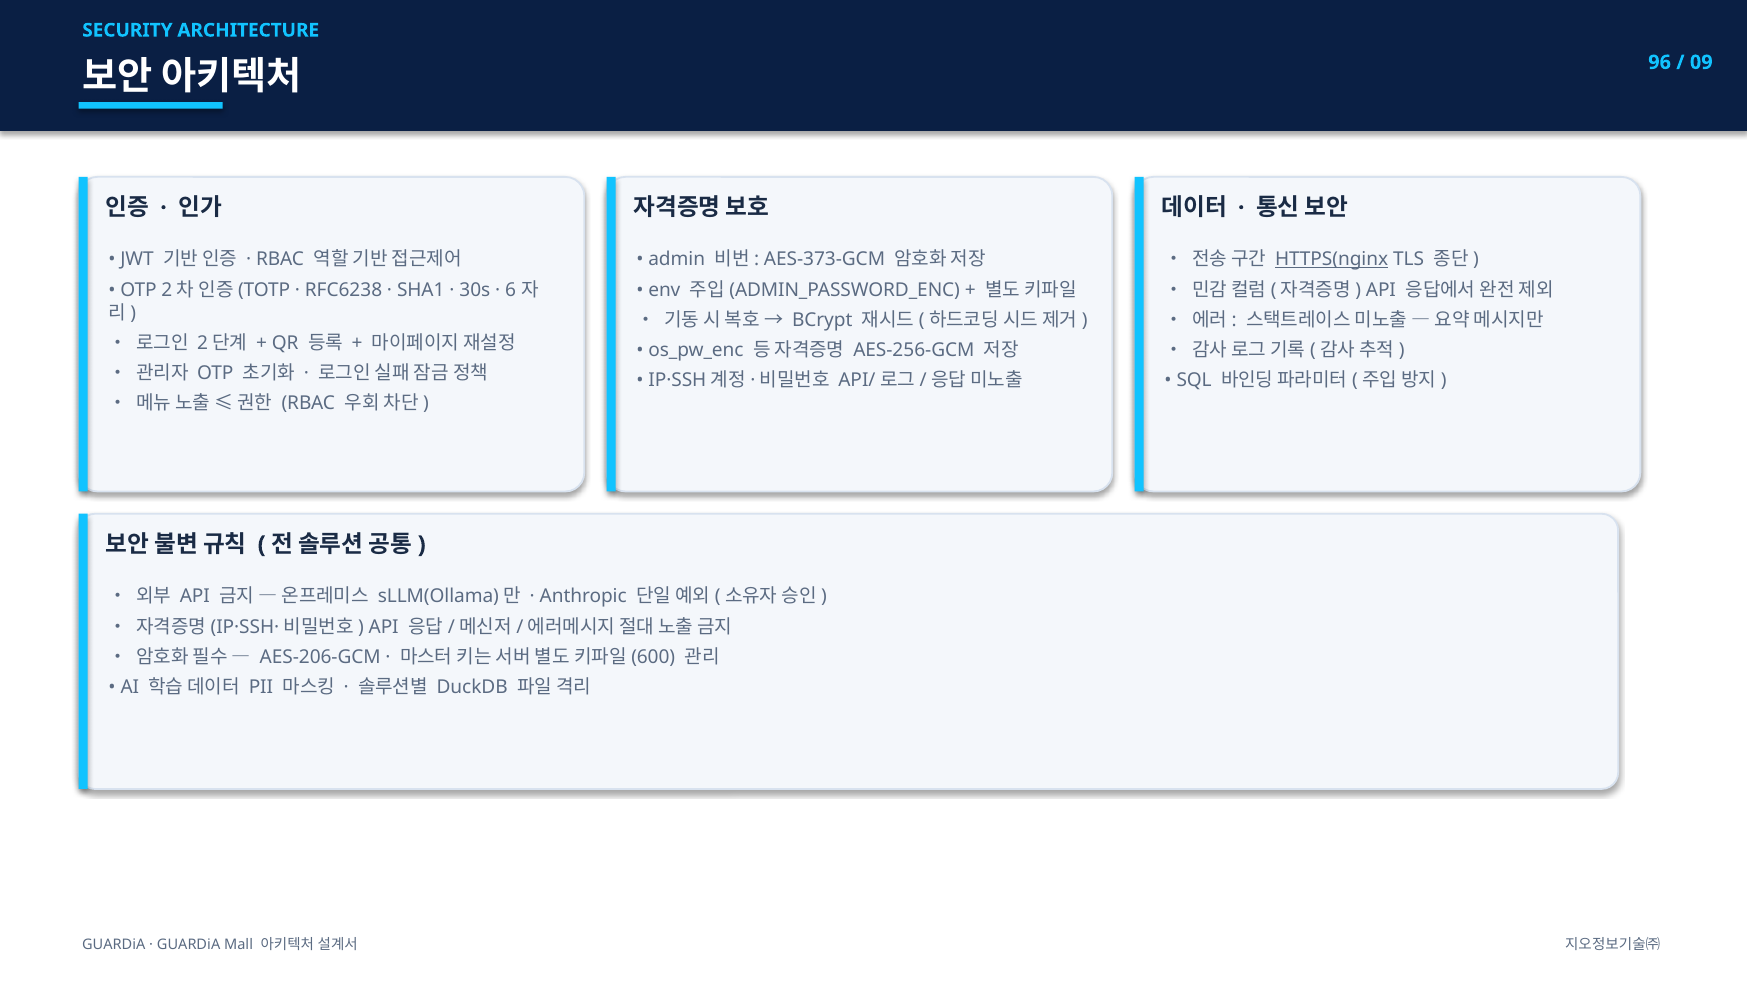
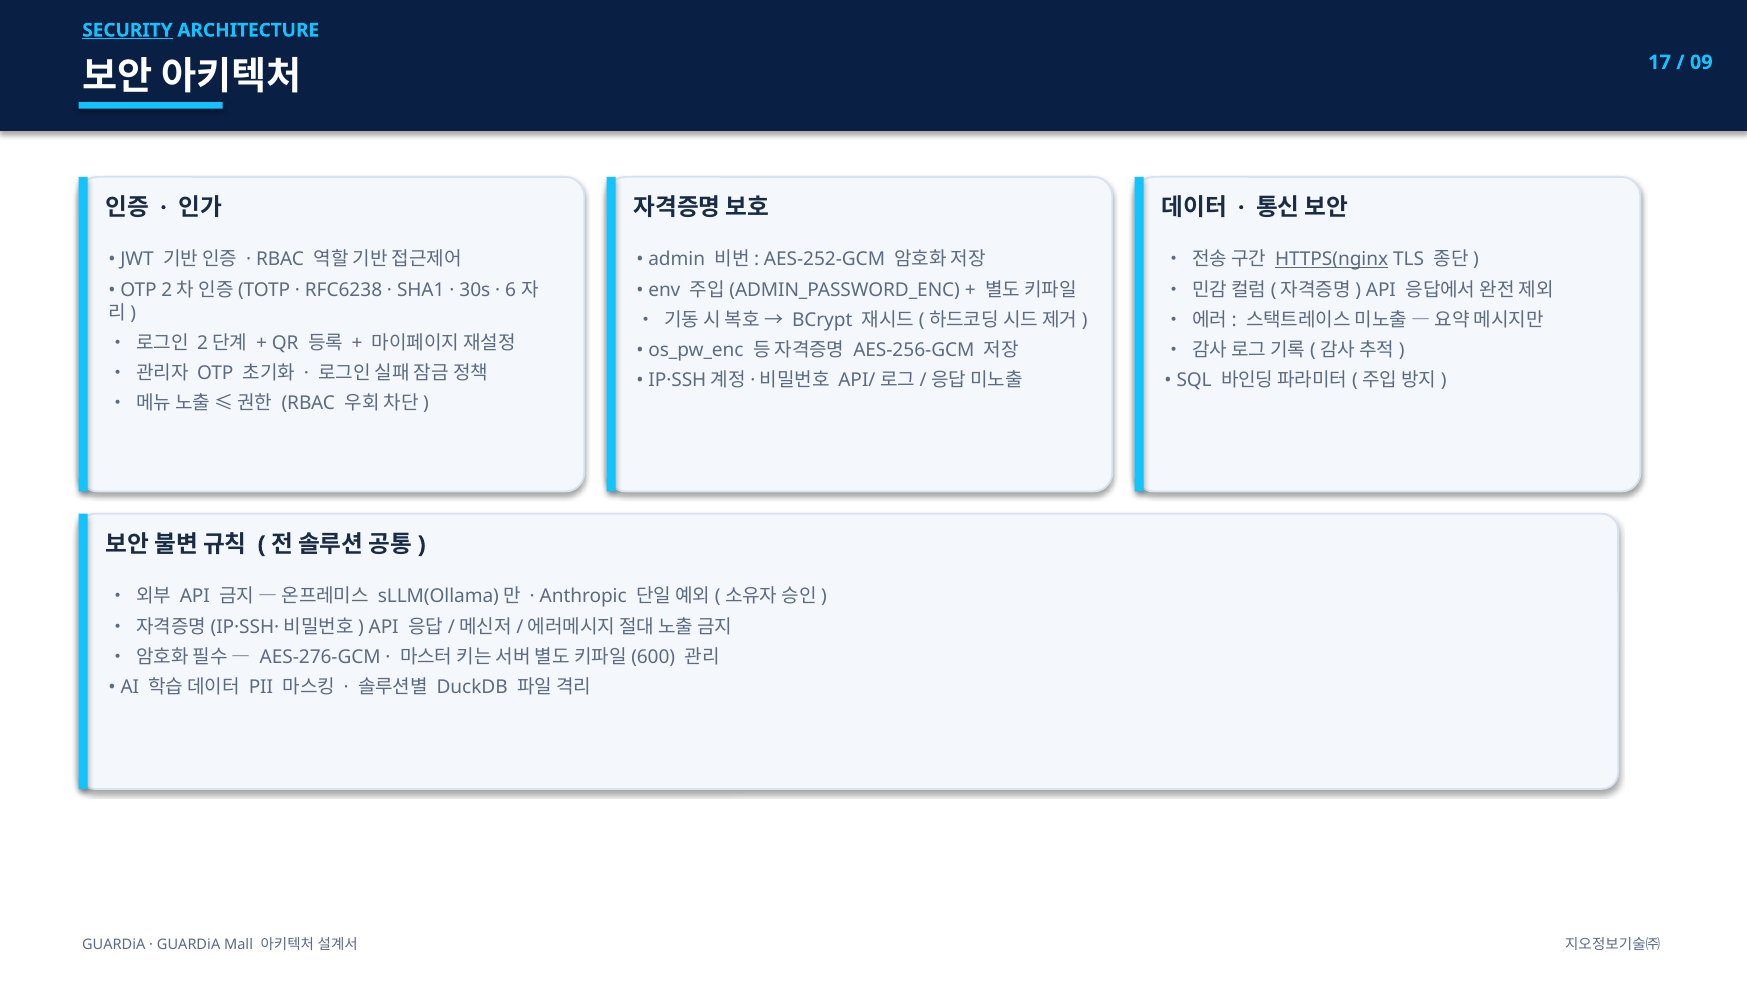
SECURITY underline: none -> present
96: 96 -> 17
AES-373-GCM: AES-373-GCM -> AES-252-GCM
AES-206-GCM: AES-206-GCM -> AES-276-GCM
